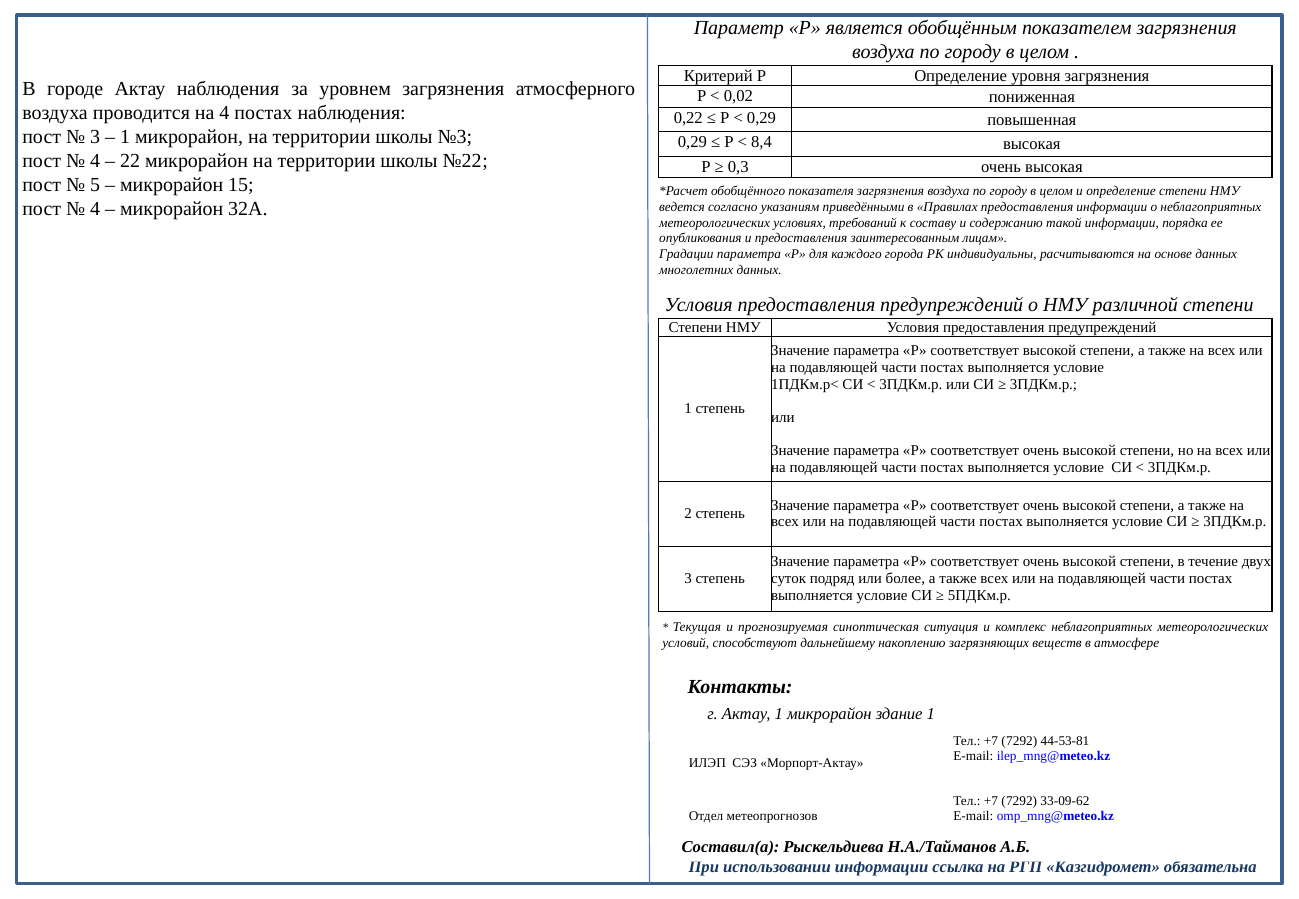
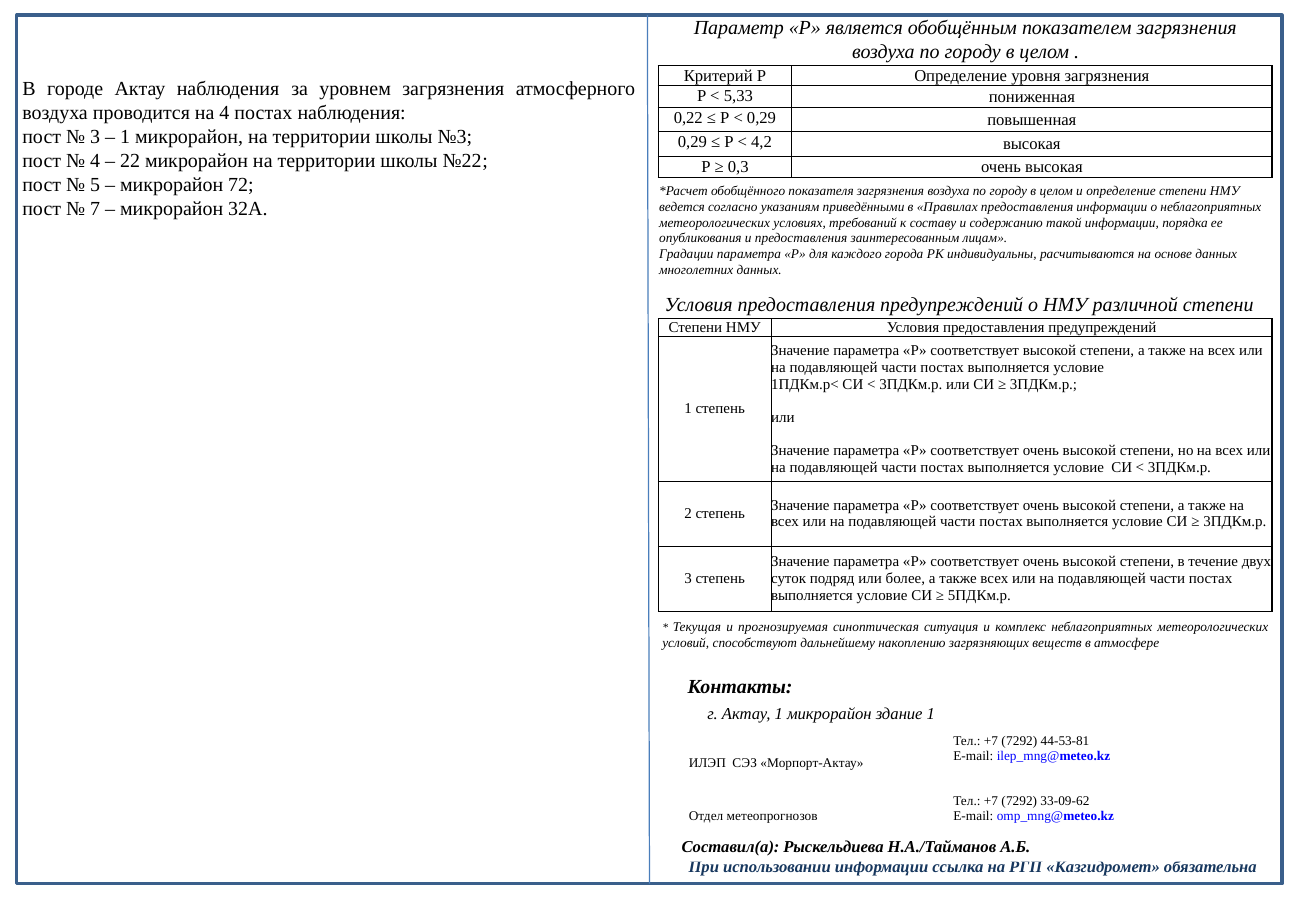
0,02: 0,02 -> 5,33
8,4: 8,4 -> 4,2
15: 15 -> 72
4 at (95, 209): 4 -> 7
